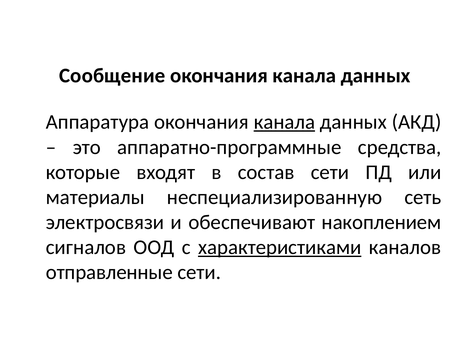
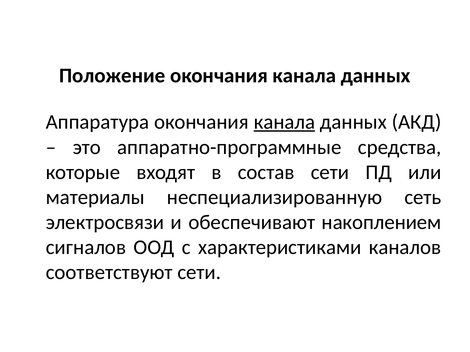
Сообщение: Сообщение -> Положение
характеристиками underline: present -> none
отправленные: отправленные -> соответствуют
